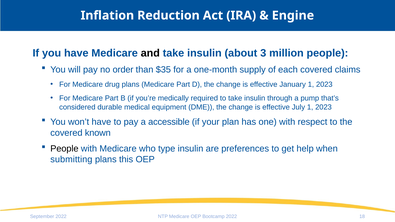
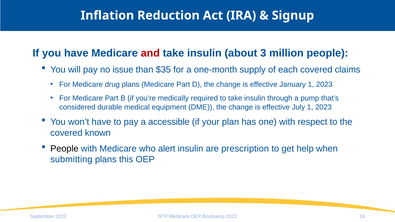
Engine: Engine -> Signup
and colour: black -> red
order: order -> issue
type: type -> alert
preferences: preferences -> prescription
